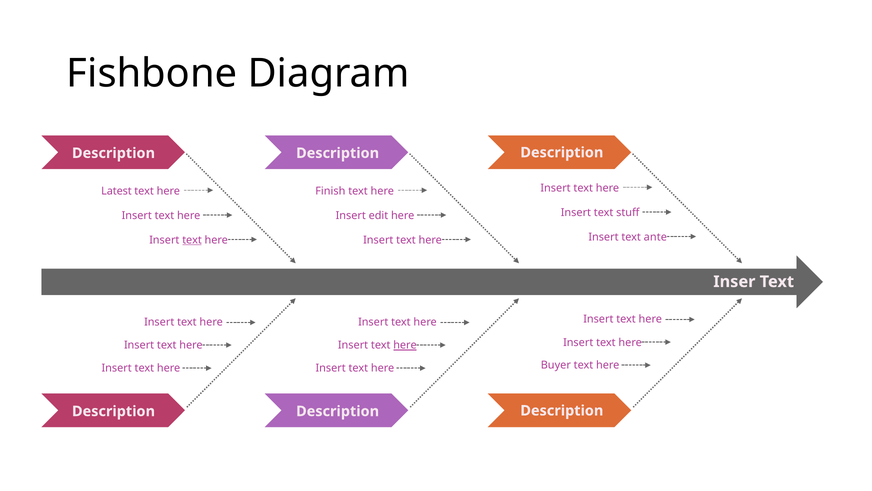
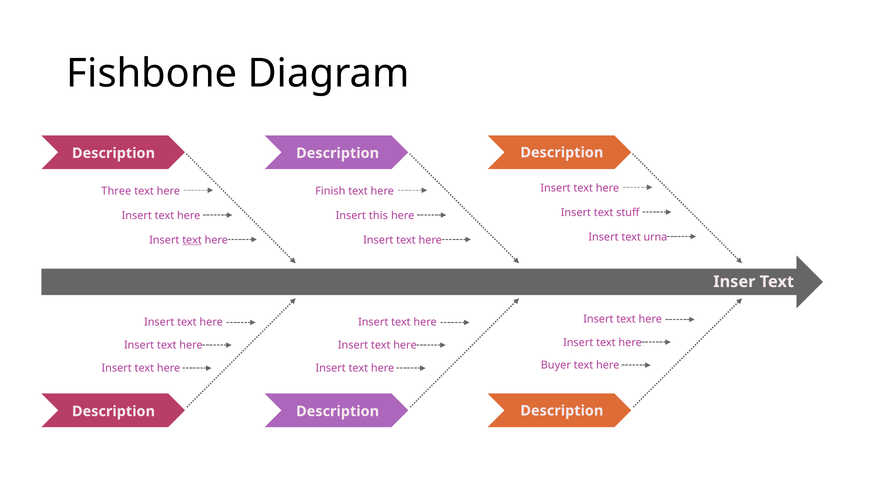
Latest: Latest -> Three
edit: edit -> this
ante: ante -> urna
here at (405, 345) underline: present -> none
